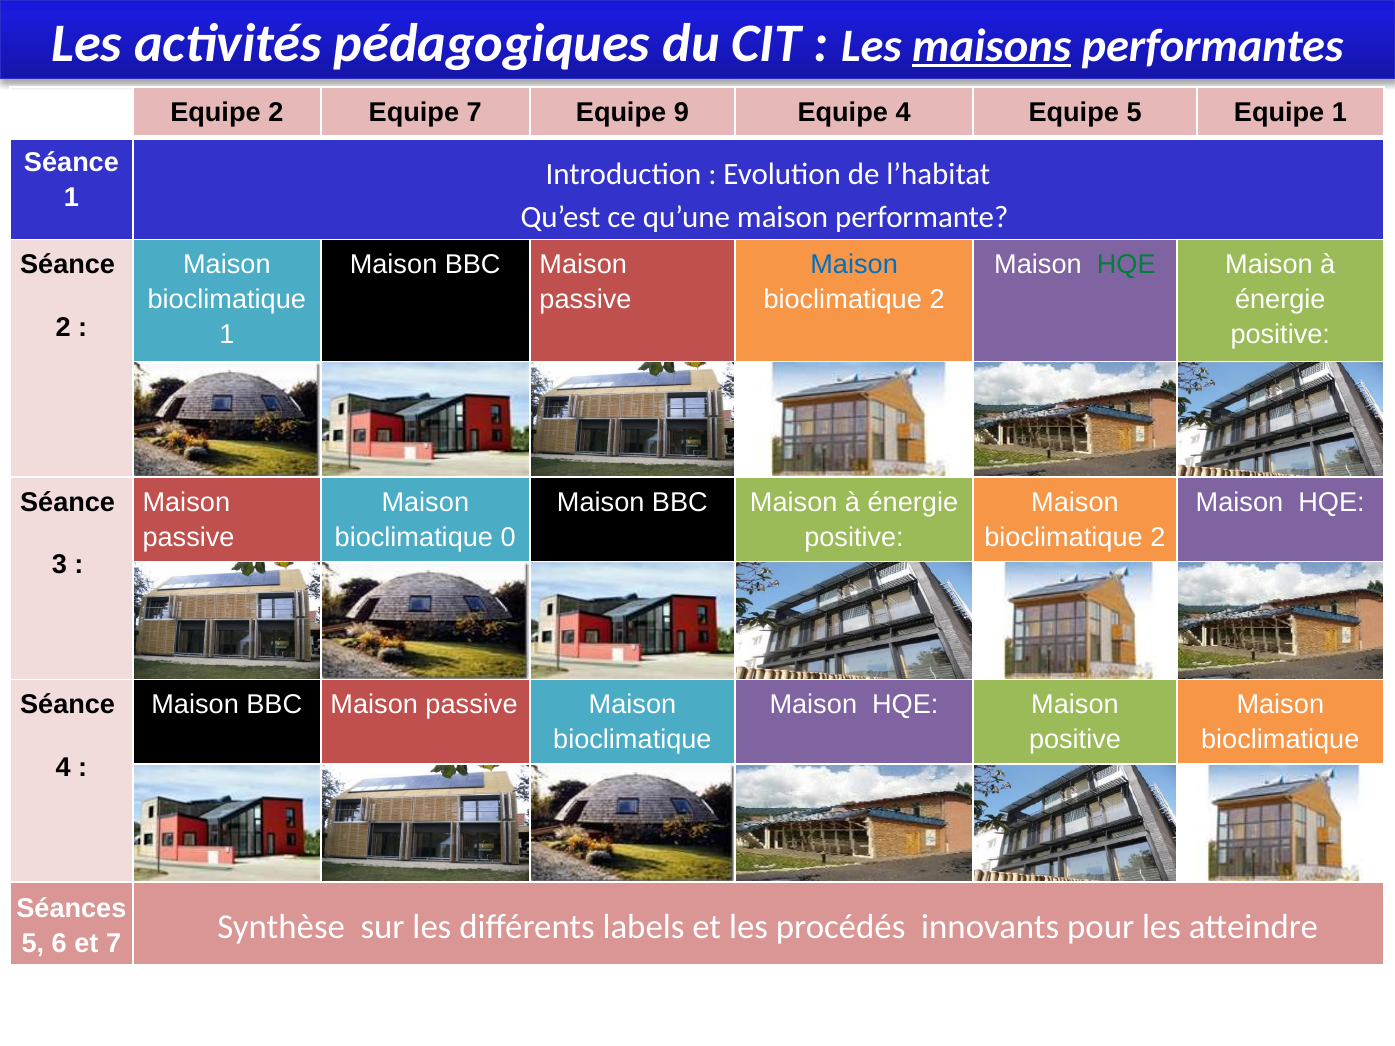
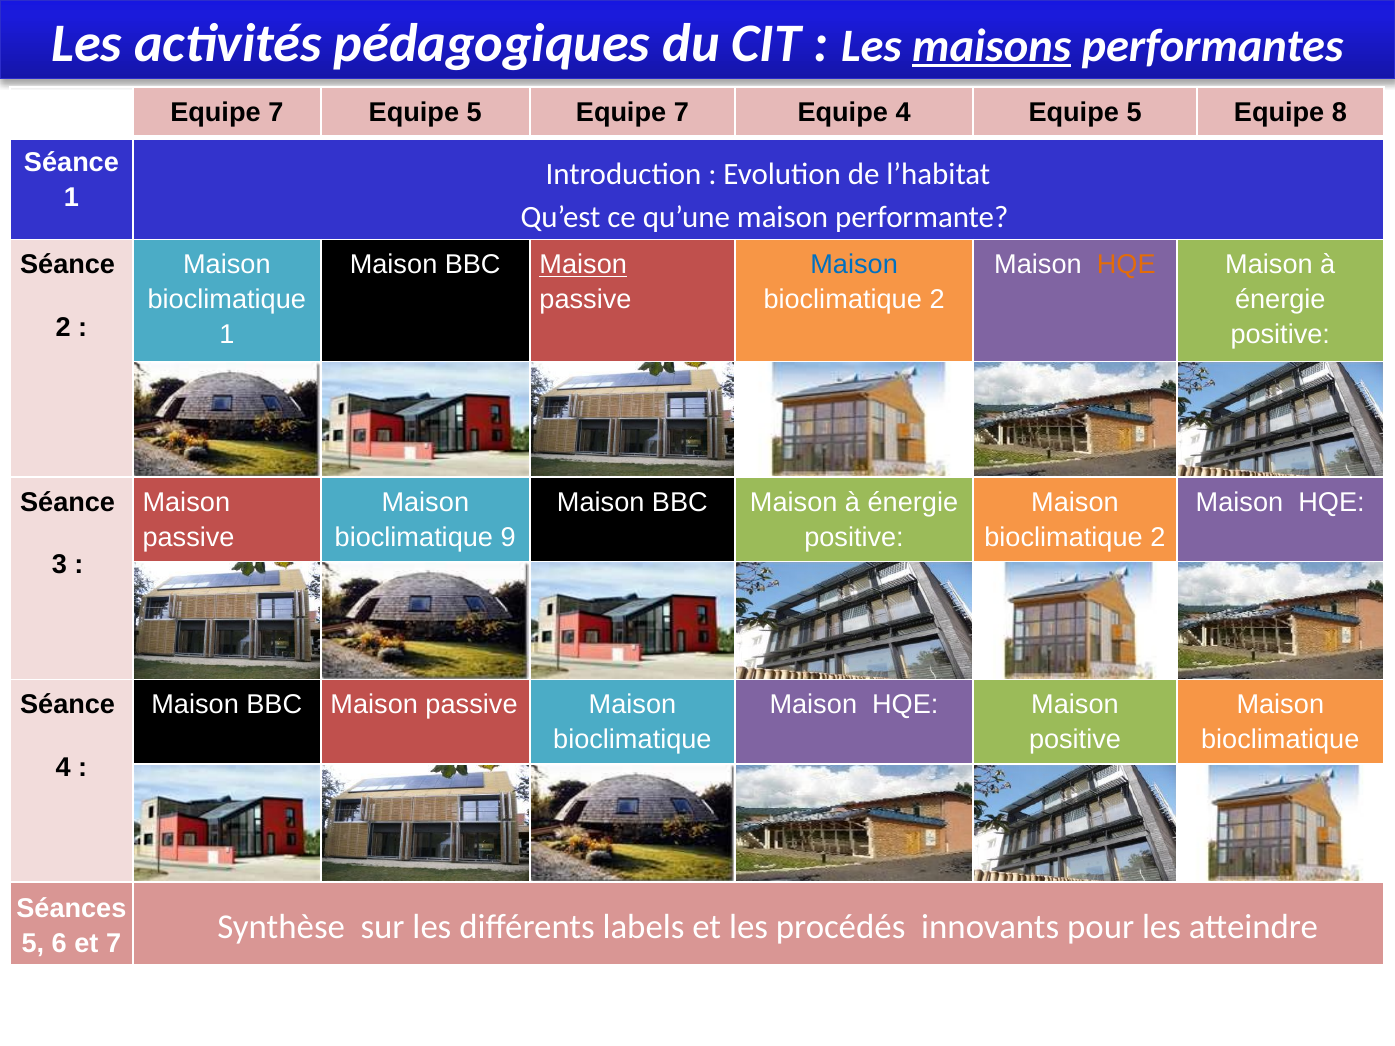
2 at (276, 112): 2 -> 7
7 at (474, 112): 7 -> 5
9 at (681, 112): 9 -> 7
Equipe 1: 1 -> 8
Maison at (583, 265) underline: none -> present
HQE at (1126, 265) colour: green -> orange
0: 0 -> 9
